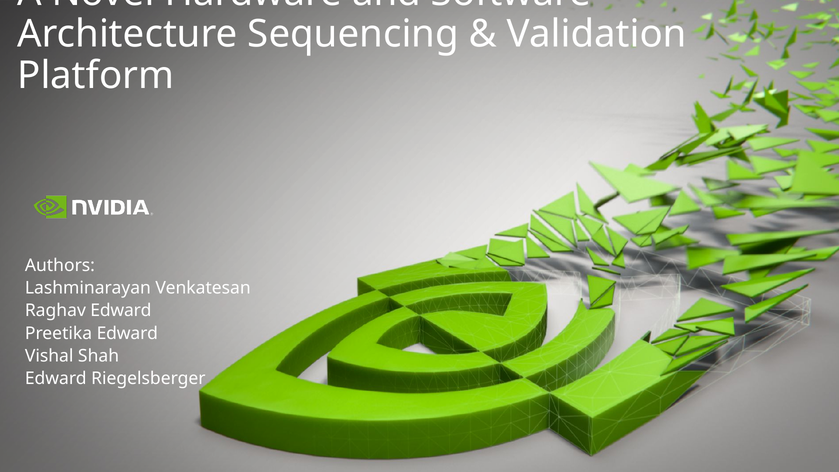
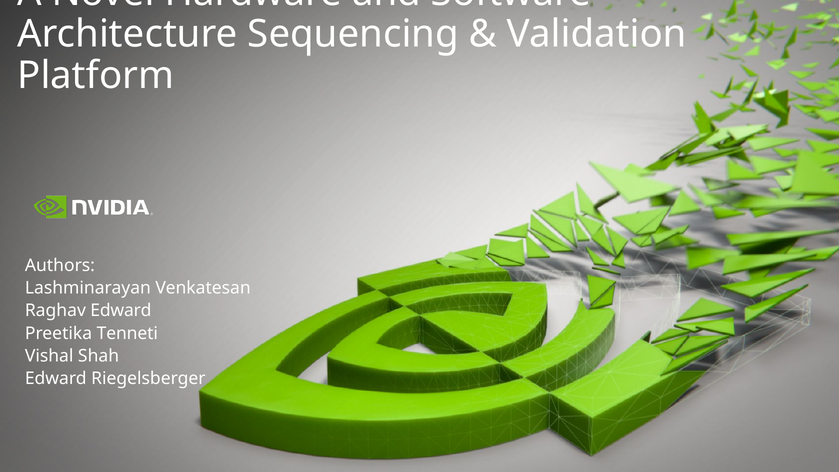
Preetika Edward: Edward -> Tenneti
